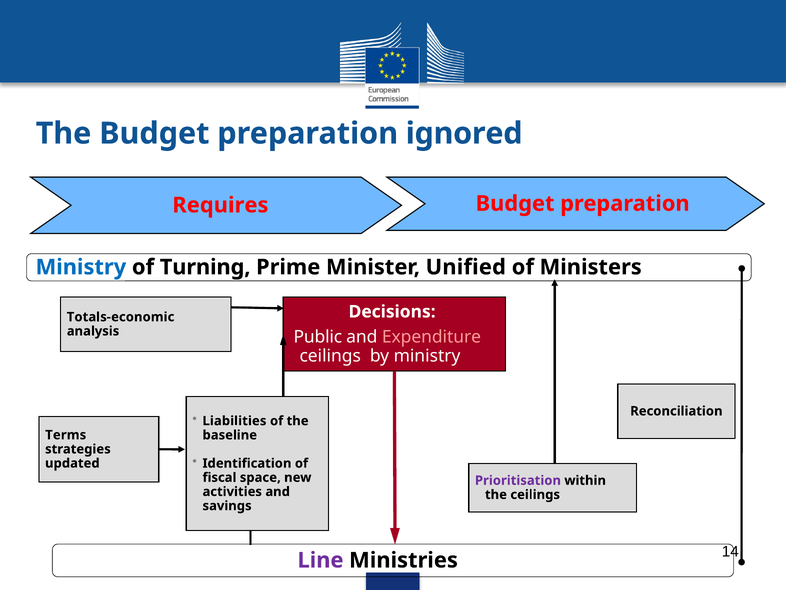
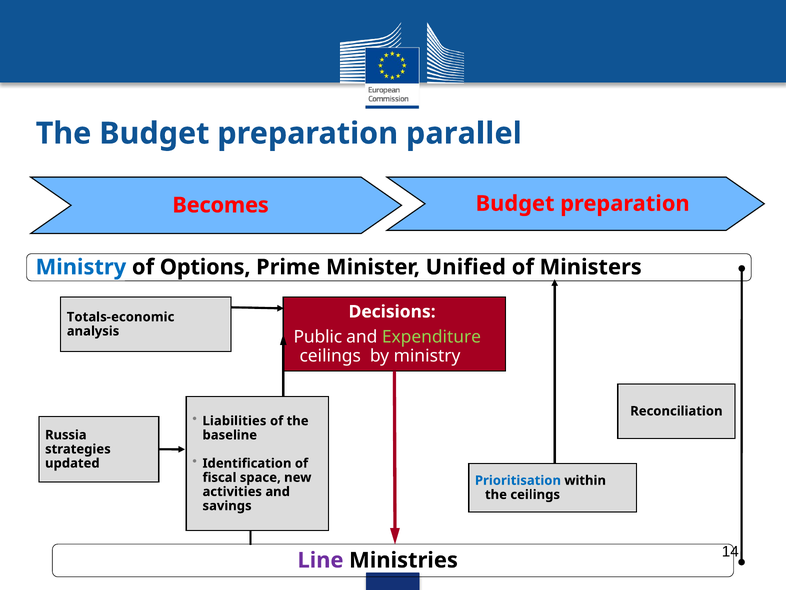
ignored: ignored -> parallel
Requires: Requires -> Becomes
Turning: Turning -> Options
Expenditure colour: pink -> light green
Terms: Terms -> Russia
Prioritisation colour: purple -> blue
